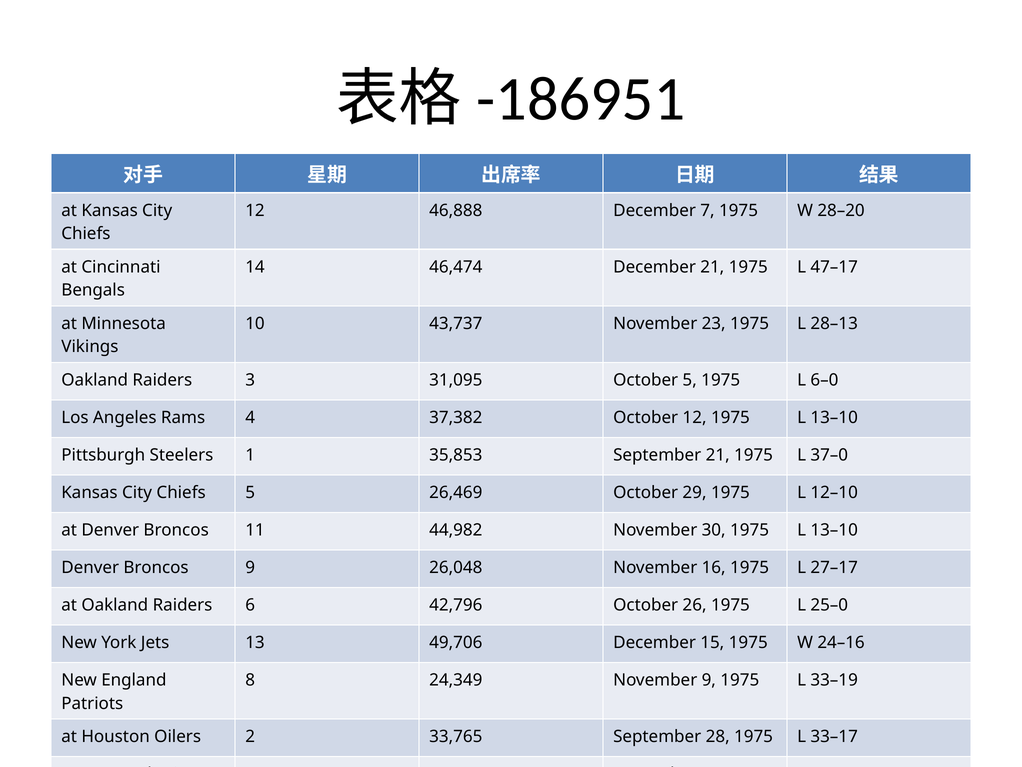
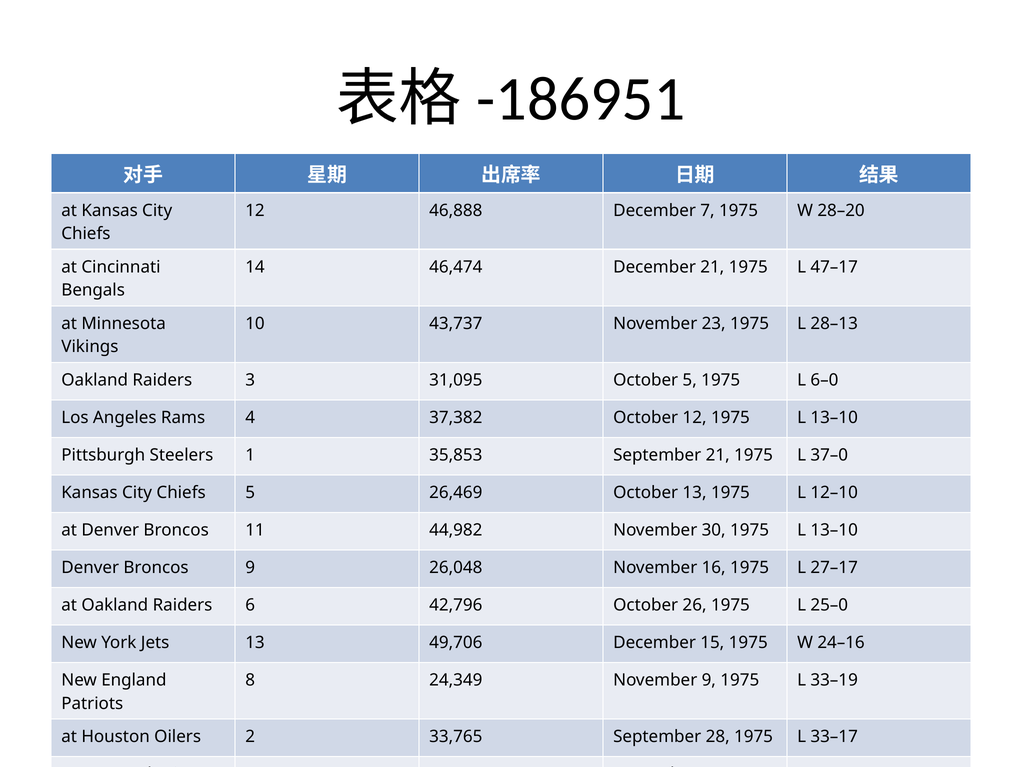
October 29: 29 -> 13
